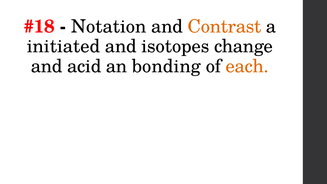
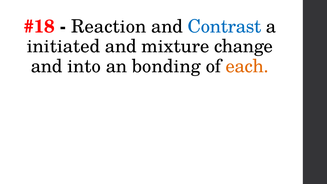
Notation: Notation -> Reaction
Contrast colour: orange -> blue
isotopes: isotopes -> mixture
acid: acid -> into
